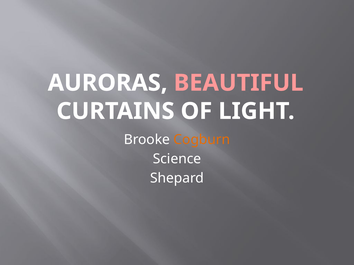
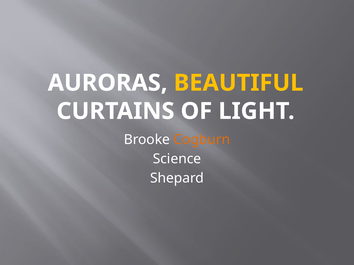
BEAUTIFUL colour: pink -> yellow
